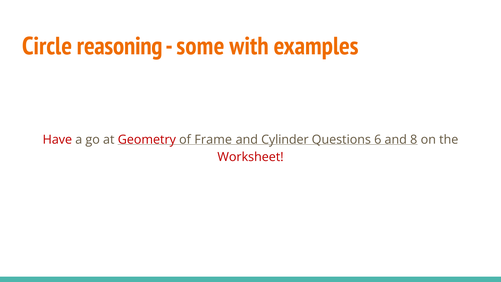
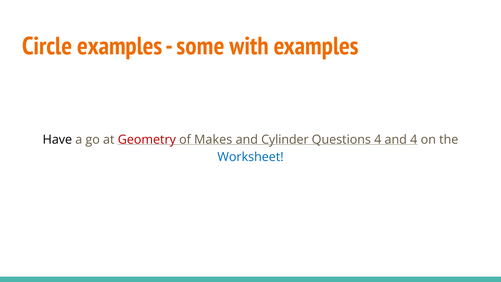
Circle reasoning: reasoning -> examples
Have colour: red -> black
Frame: Frame -> Makes
Questions 6: 6 -> 4
and 8: 8 -> 4
Worksheet colour: red -> blue
